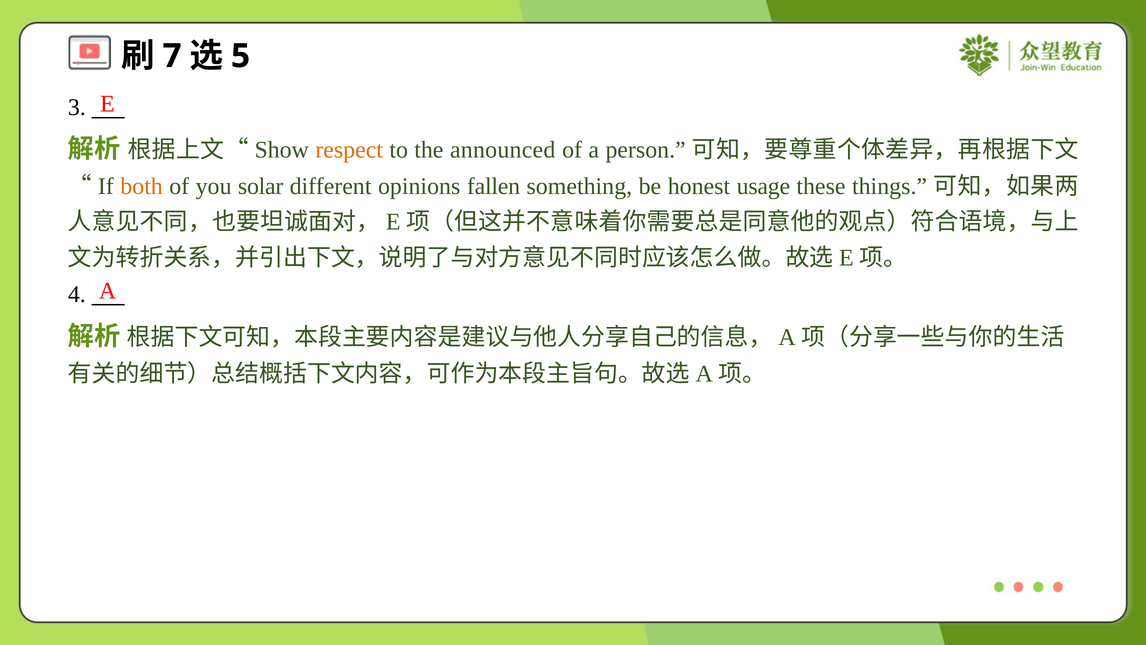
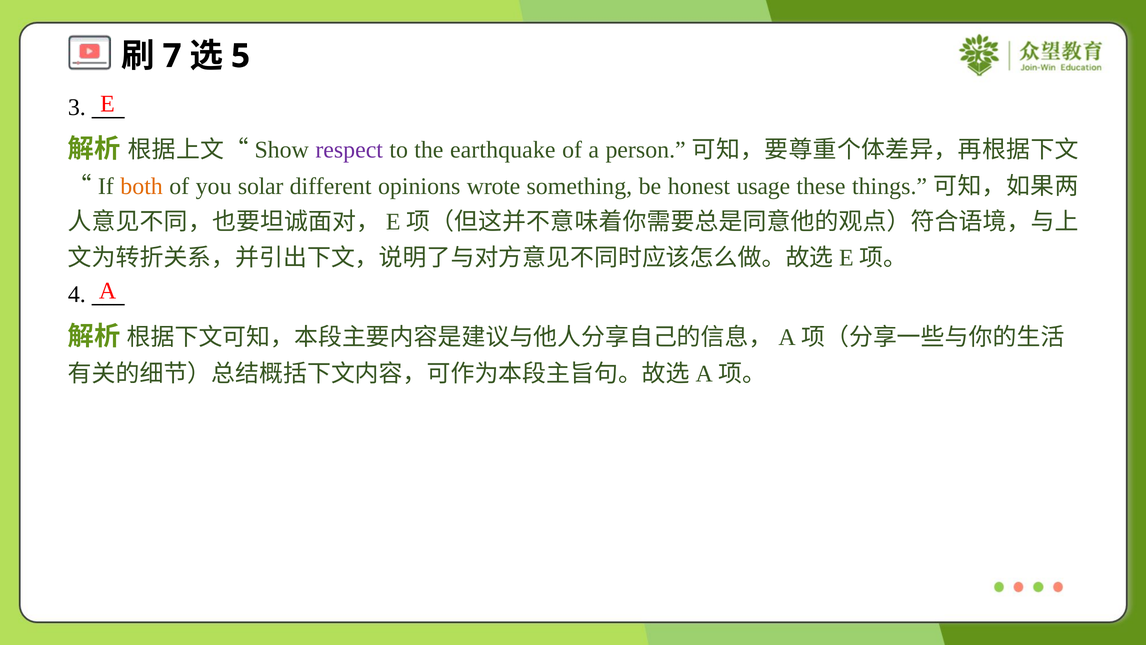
respect colour: orange -> purple
announced: announced -> earthquake
fallen: fallen -> wrote
